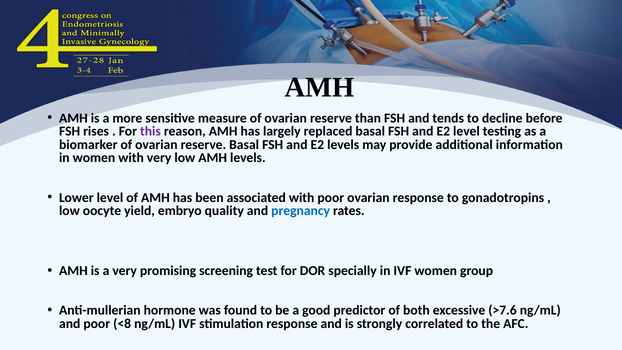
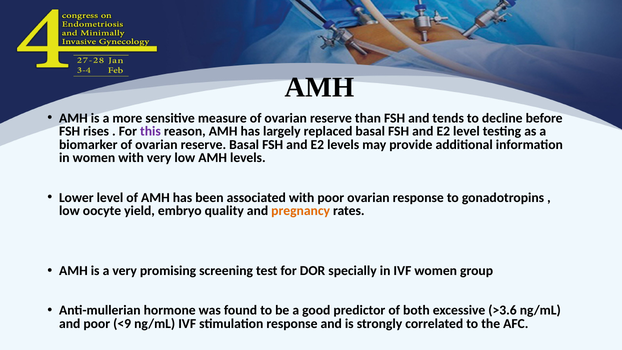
pregnancy colour: blue -> orange
>7.6: >7.6 -> >3.6
<8: <8 -> <9
